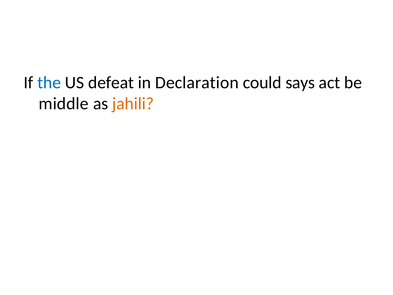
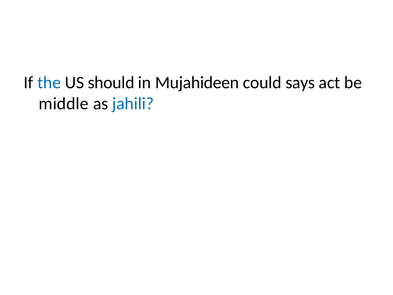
defeat: defeat -> should
Declaration: Declaration -> Mujahideen
jahili colour: orange -> blue
